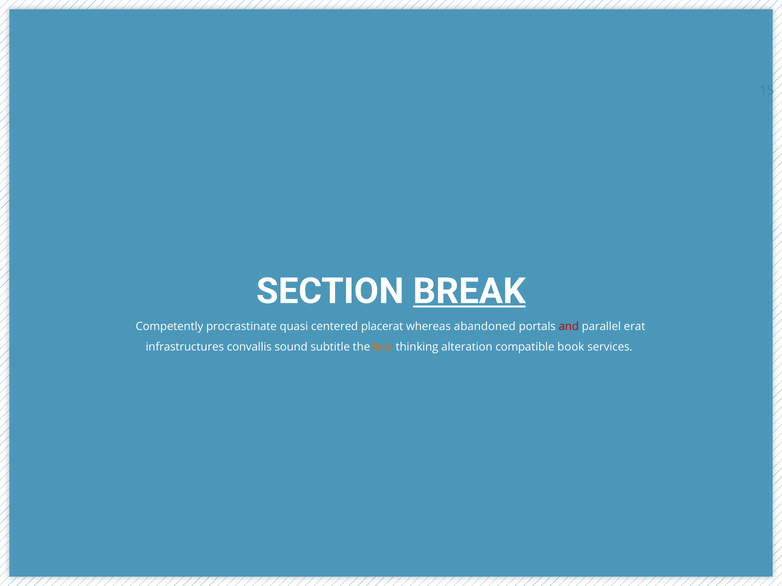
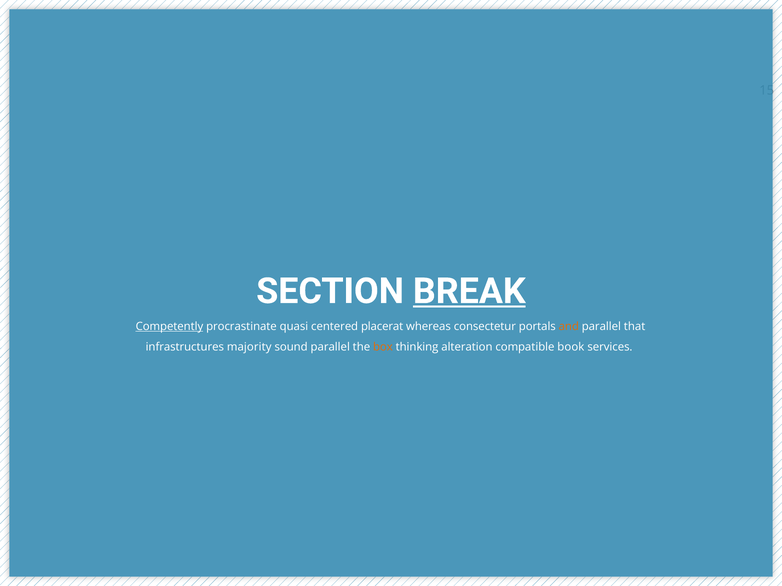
Competently underline: none -> present
abandoned: abandoned -> consectetur
and colour: red -> orange
erat: erat -> that
convallis: convallis -> majority
sound subtitle: subtitle -> parallel
